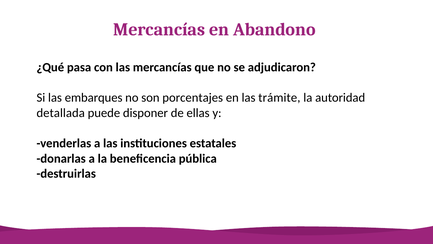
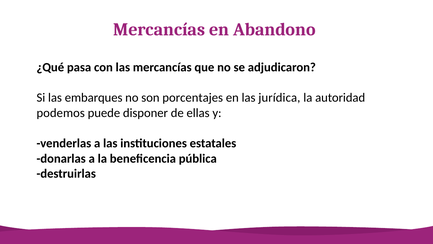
trámite: trámite -> jurídica
detallada: detallada -> podemos
